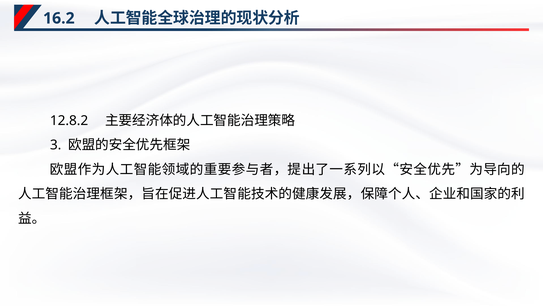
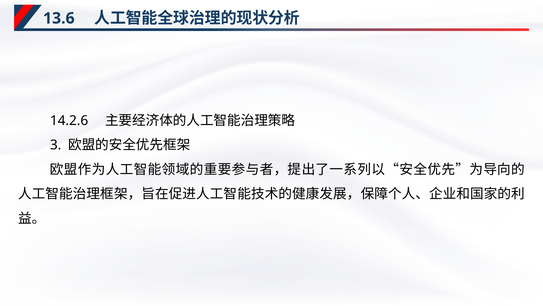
16.2: 16.2 -> 13.6
12.8.2: 12.8.2 -> 14.2.6
